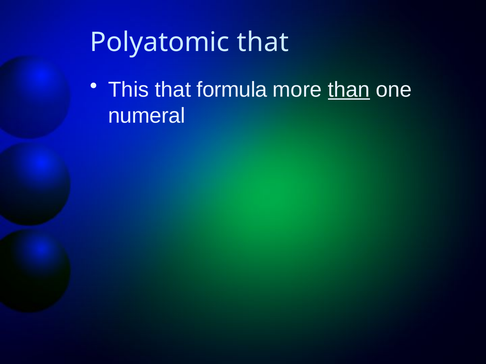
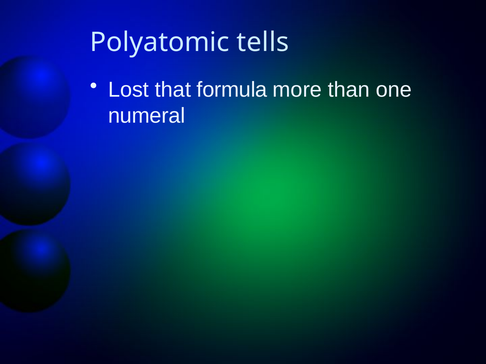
Polyatomic that: that -> tells
This: This -> Lost
than underline: present -> none
